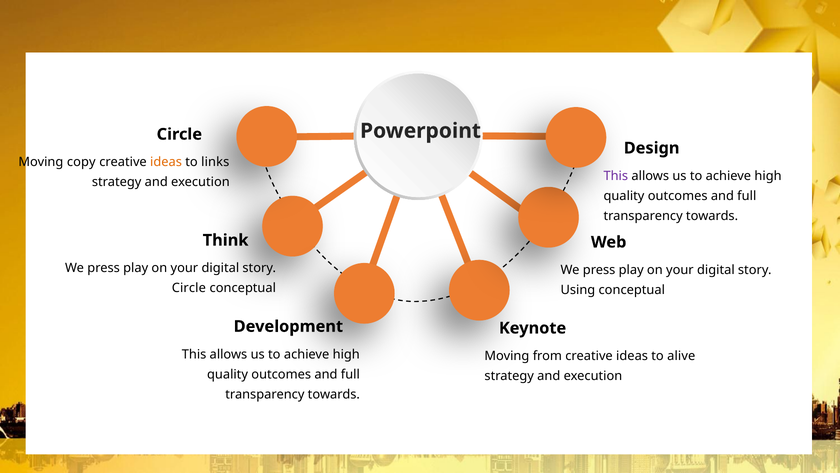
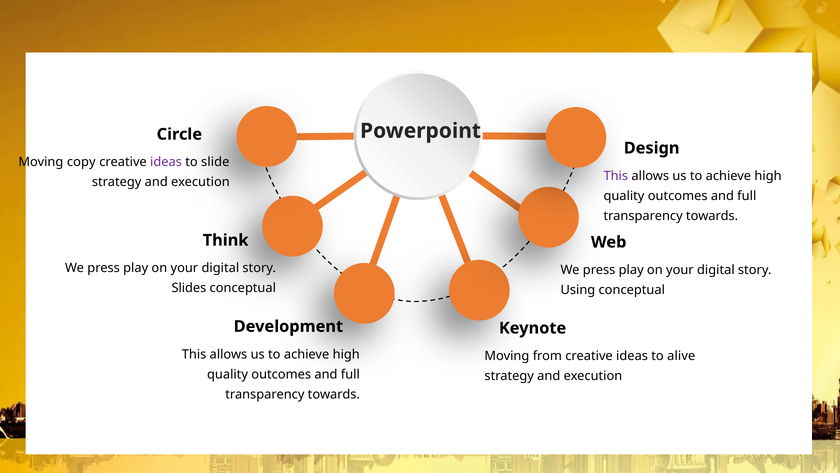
ideas at (166, 162) colour: orange -> purple
links: links -> slide
Circle at (189, 288): Circle -> Slides
